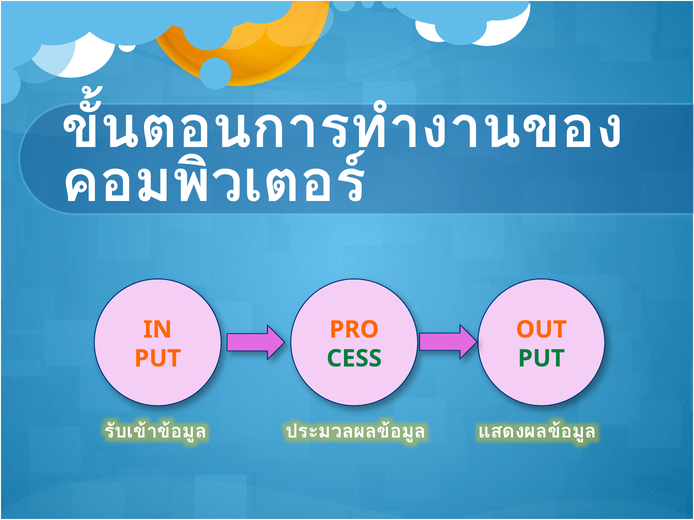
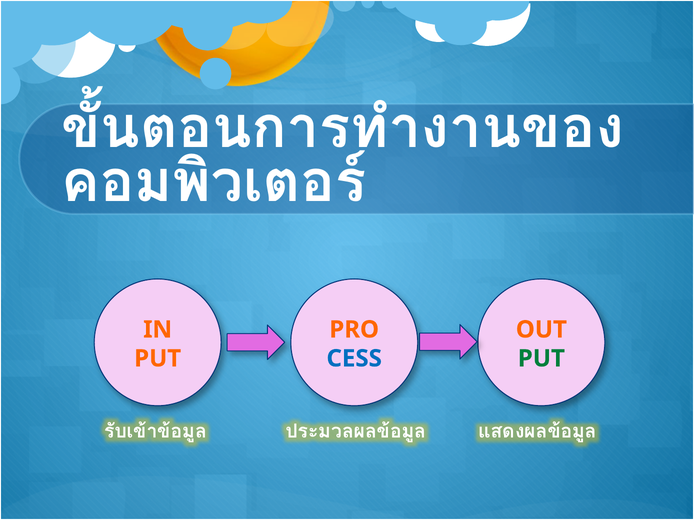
CESS colour: green -> blue
